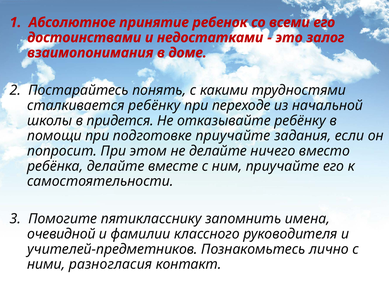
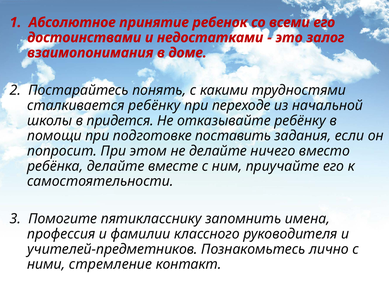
подготовке приучайте: приучайте -> поставить
очевидной: очевидной -> профессия
разногласия: разногласия -> стремление
